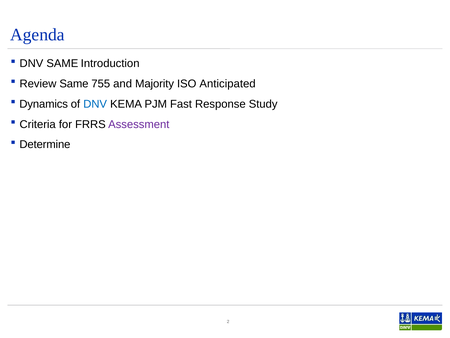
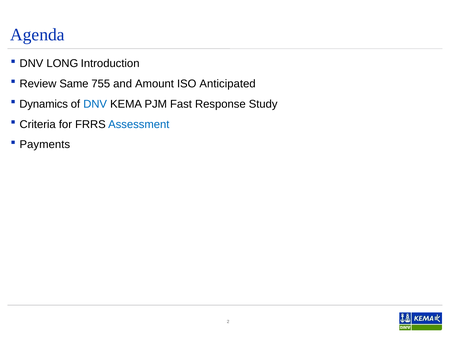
DNV SAME: SAME -> LONG
Majority: Majority -> Amount
Assessment colour: purple -> blue
Determine: Determine -> Payments
